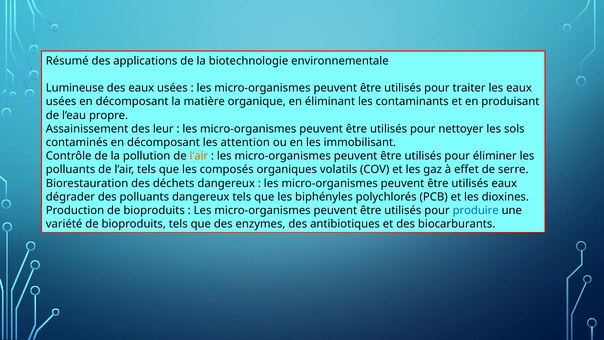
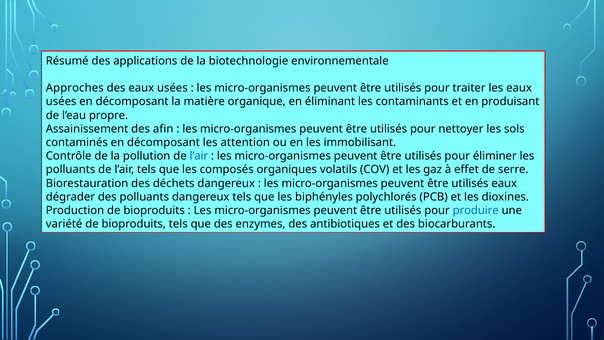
Lumineuse: Lumineuse -> Approches
leur: leur -> afin
l’air at (199, 156) colour: orange -> blue
